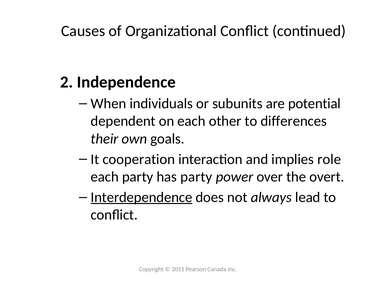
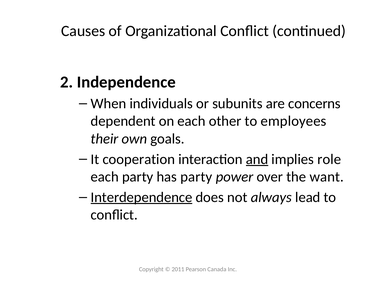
potential: potential -> concerns
differences: differences -> employees
and underline: none -> present
overt: overt -> want
